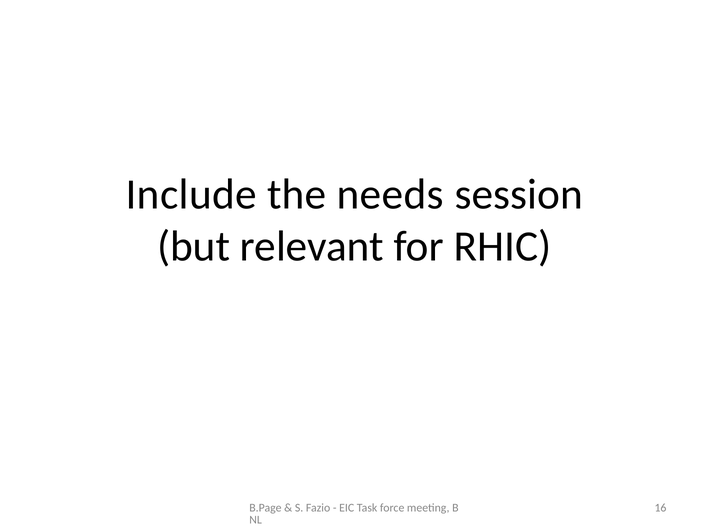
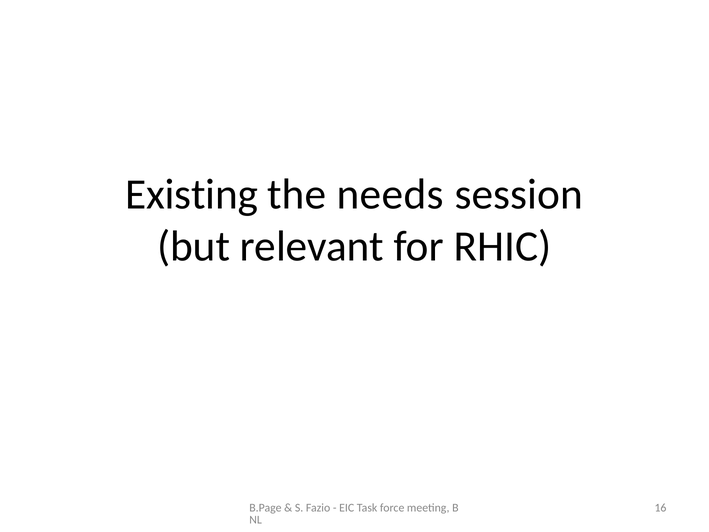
Include: Include -> Existing
